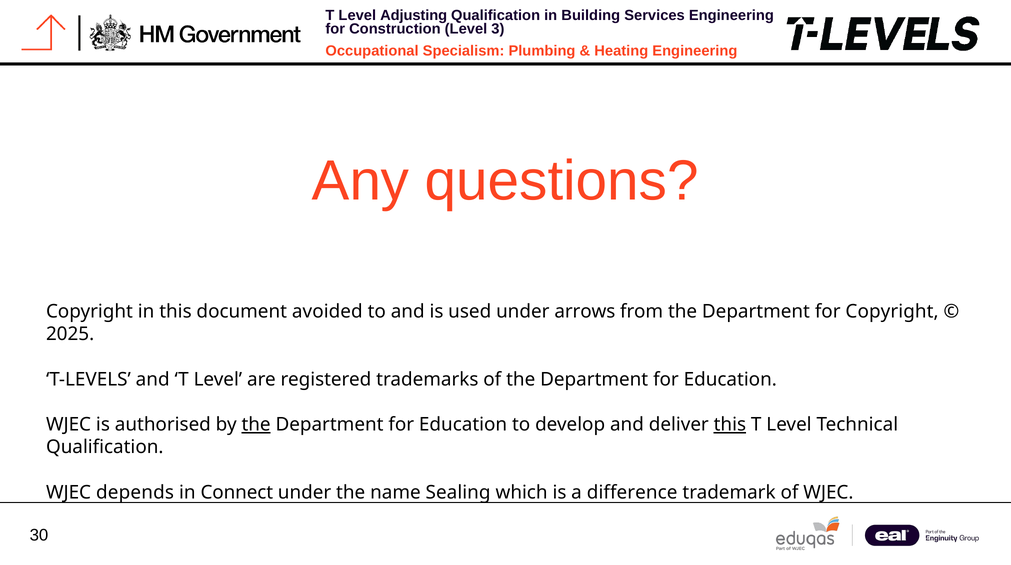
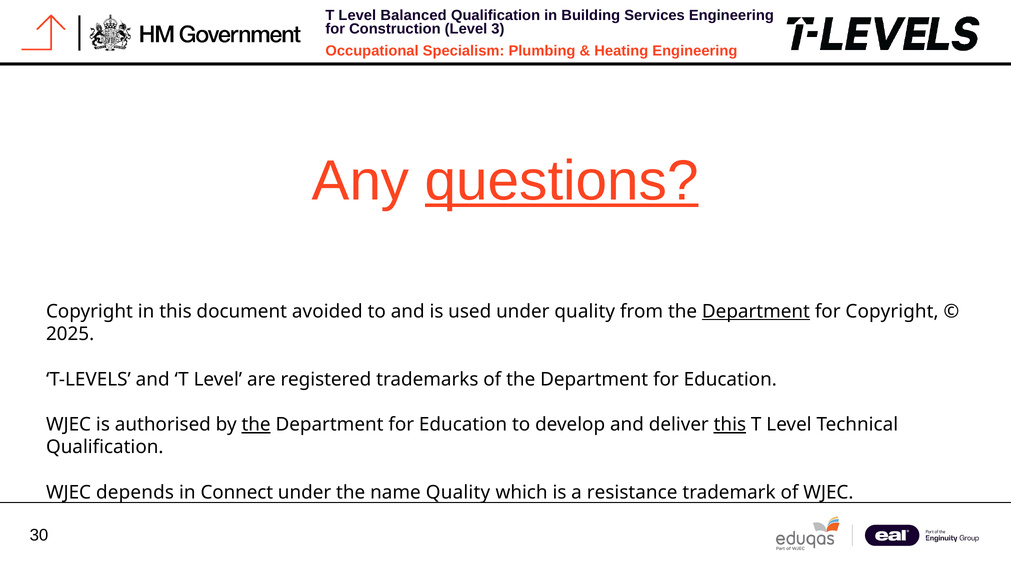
Adjusting: Adjusting -> Balanced
questions underline: none -> present
under arrows: arrows -> quality
Department at (756, 311) underline: none -> present
name Sealing: Sealing -> Quality
difference: difference -> resistance
